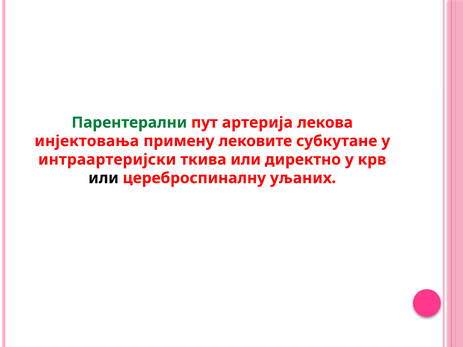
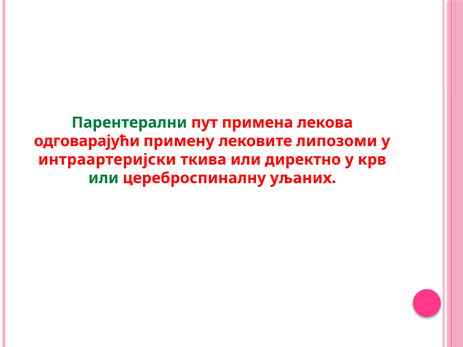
артерија: артерија -> примена
инјектовања: инјектовања -> одговарајући
субкутане: субкутане -> липозоми
или at (104, 178) colour: black -> green
